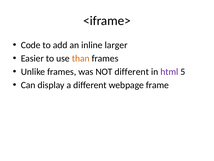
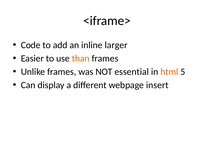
NOT different: different -> essential
html colour: purple -> orange
frame: frame -> insert
